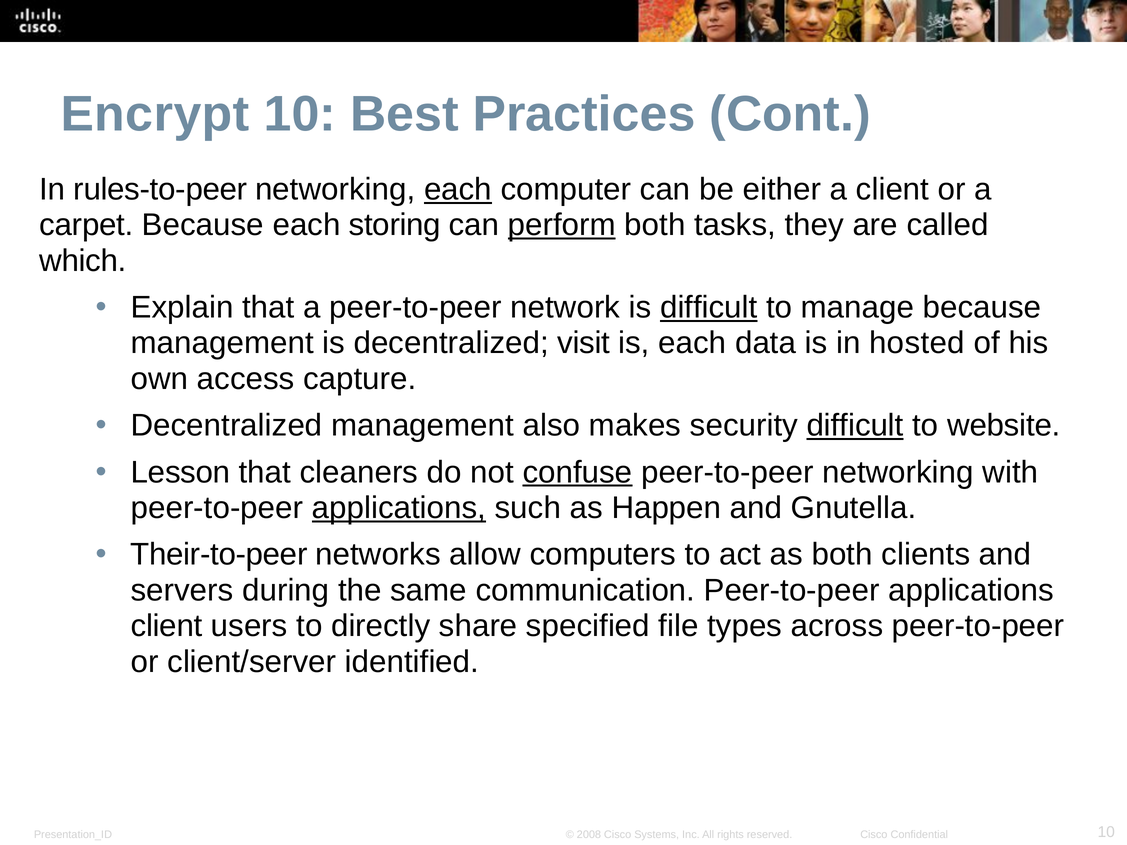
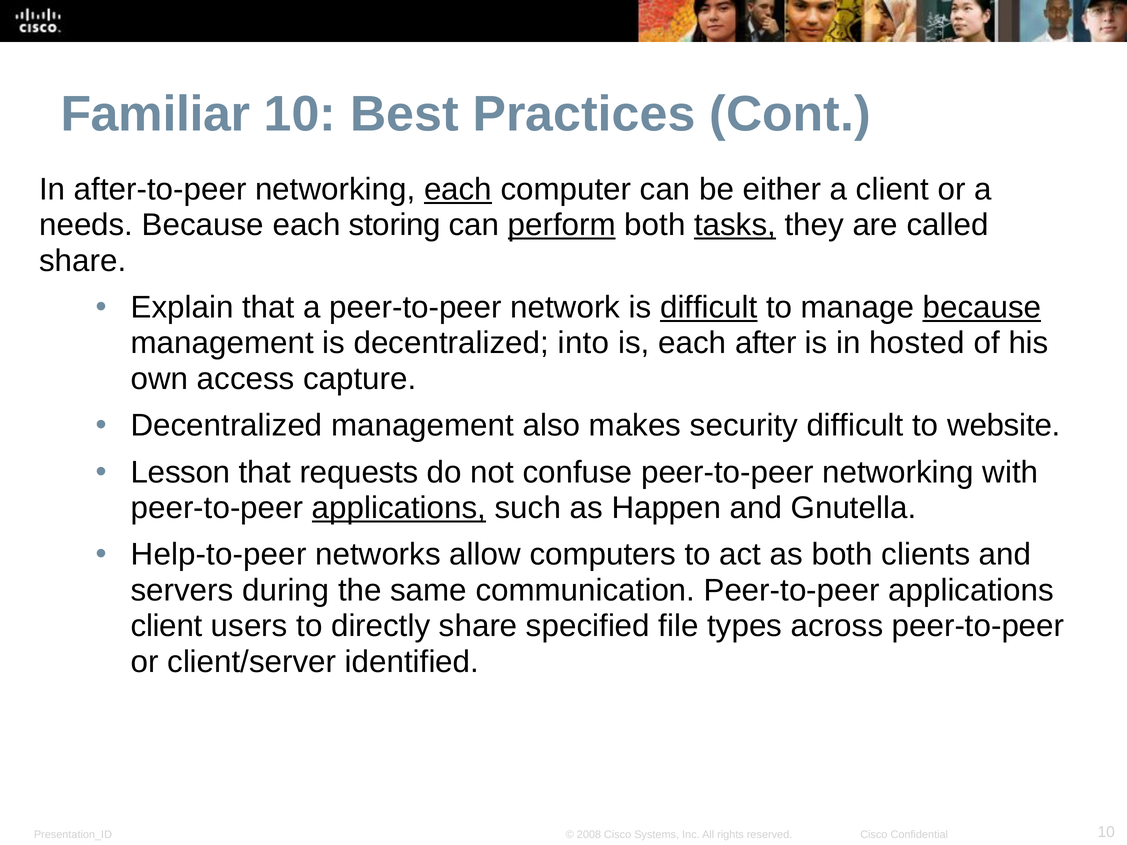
Encrypt: Encrypt -> Familiar
rules-to-peer: rules-to-peer -> after-to-peer
carpet: carpet -> needs
tasks underline: none -> present
which at (83, 261): which -> share
because at (982, 308) underline: none -> present
visit: visit -> into
data: data -> after
difficult at (855, 426) underline: present -> none
cleaners: cleaners -> requests
confuse underline: present -> none
Their-to-peer: Their-to-peer -> Help-to-peer
